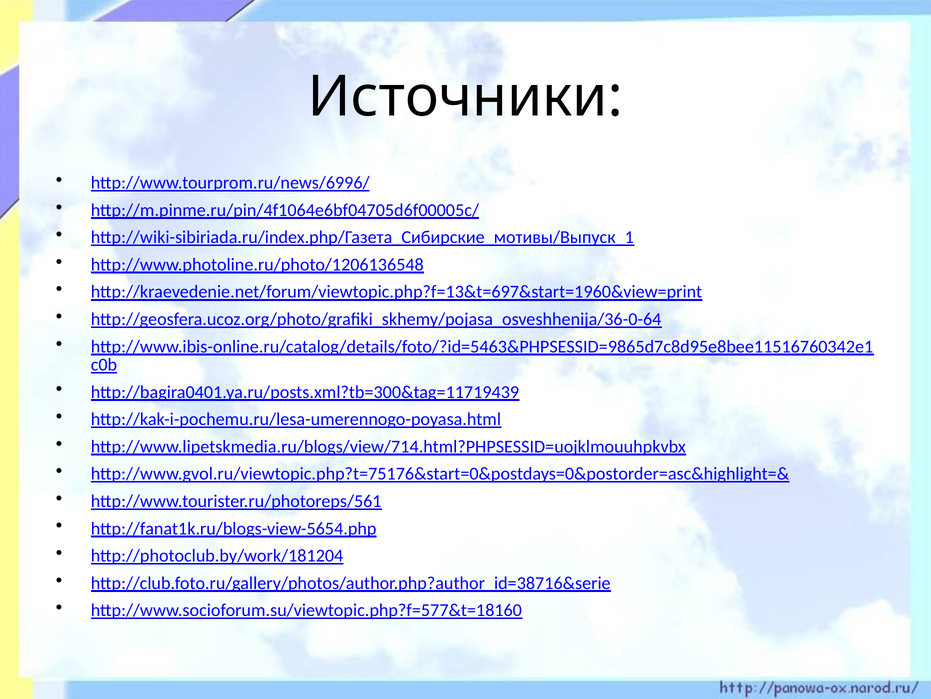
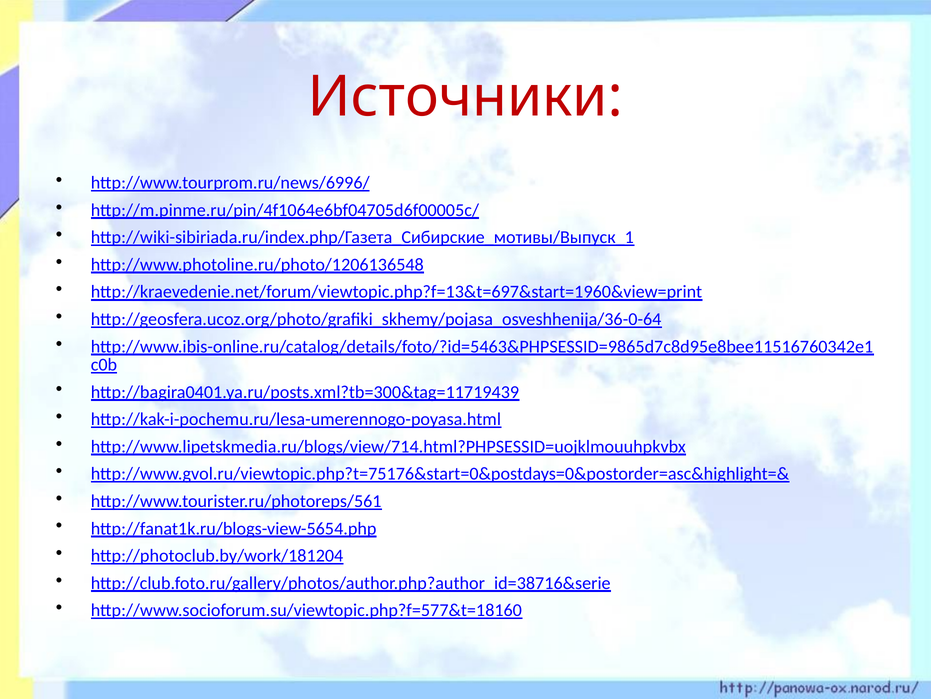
Источники colour: black -> red
